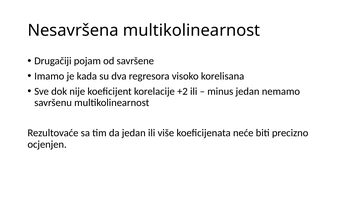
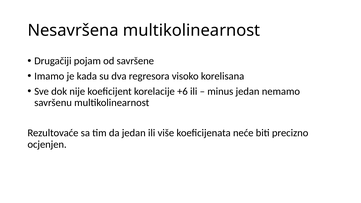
+2: +2 -> +6
